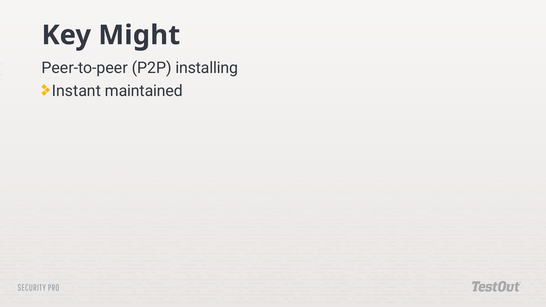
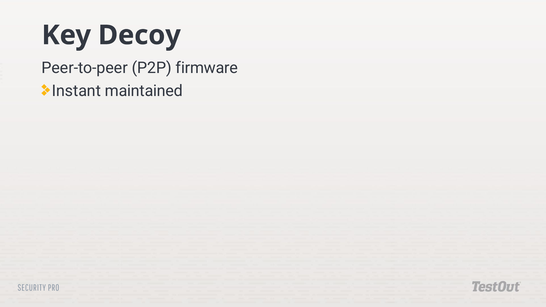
Might: Might -> Decoy
installing: installing -> firmware
